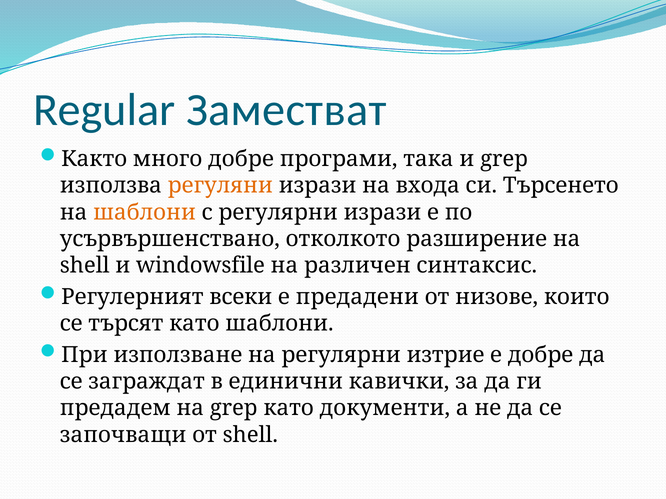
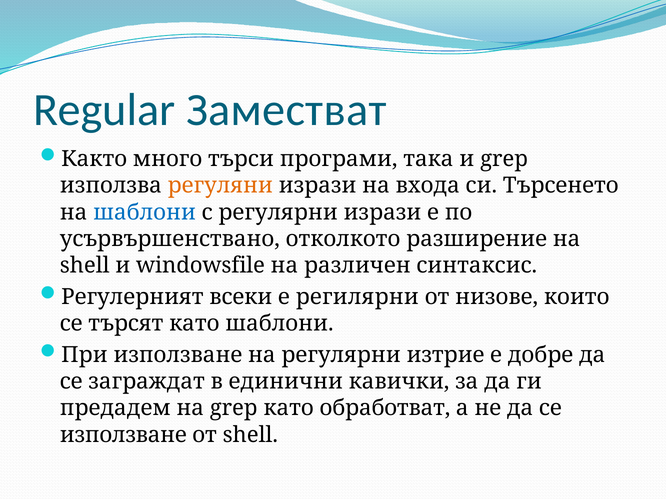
много добре: добре -> търси
шаблони at (145, 212) colour: orange -> blue
предадени: предадени -> регилярни
документи: документи -> обработват
започващи at (123, 435): започващи -> използване
